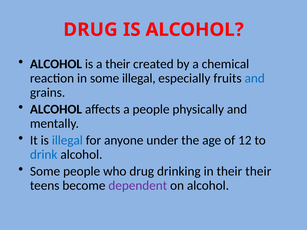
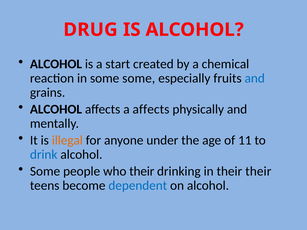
a their: their -> start
some illegal: illegal -> some
a people: people -> affects
illegal at (67, 140) colour: blue -> orange
12: 12 -> 11
who drug: drug -> their
dependent colour: purple -> blue
